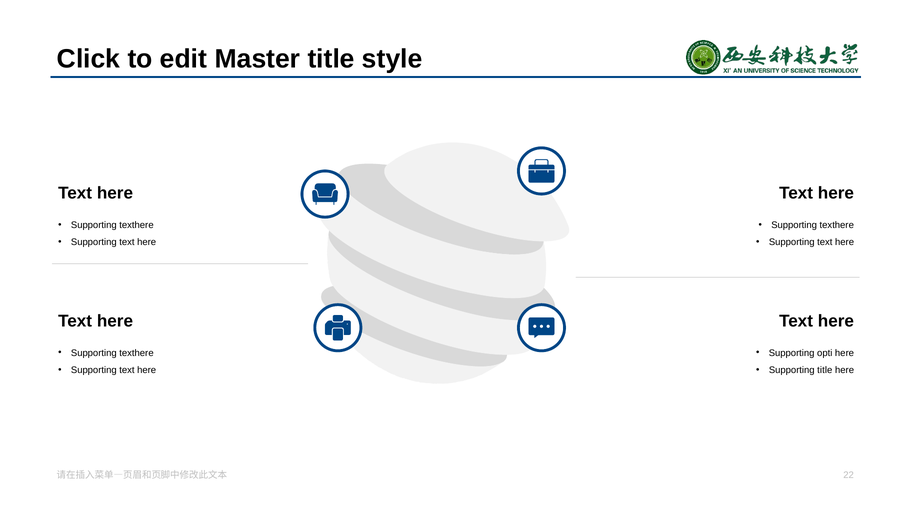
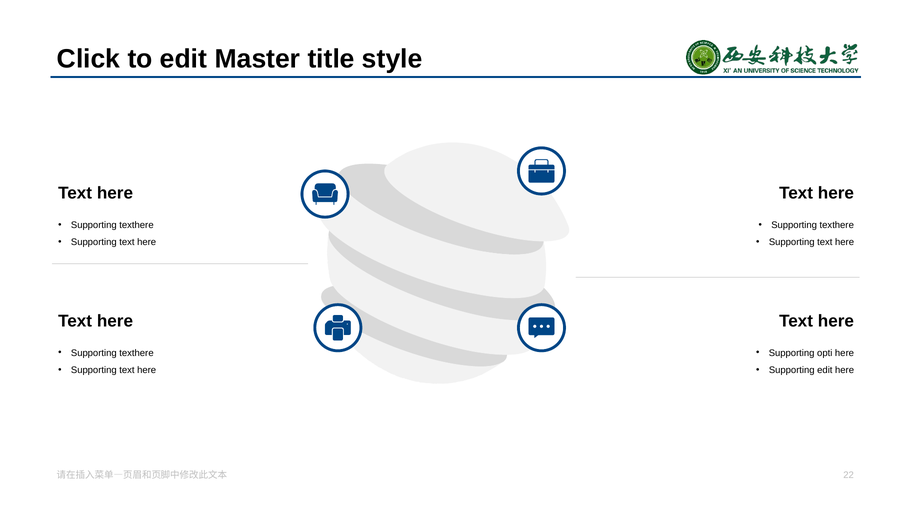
Supporting title: title -> edit
